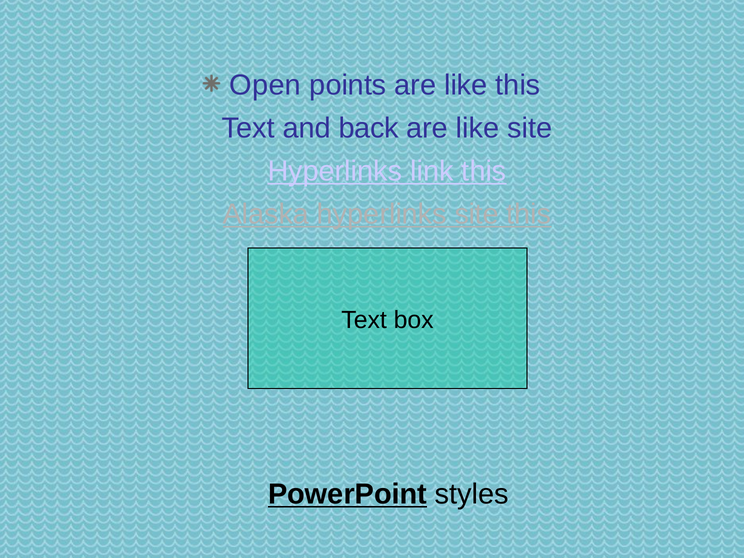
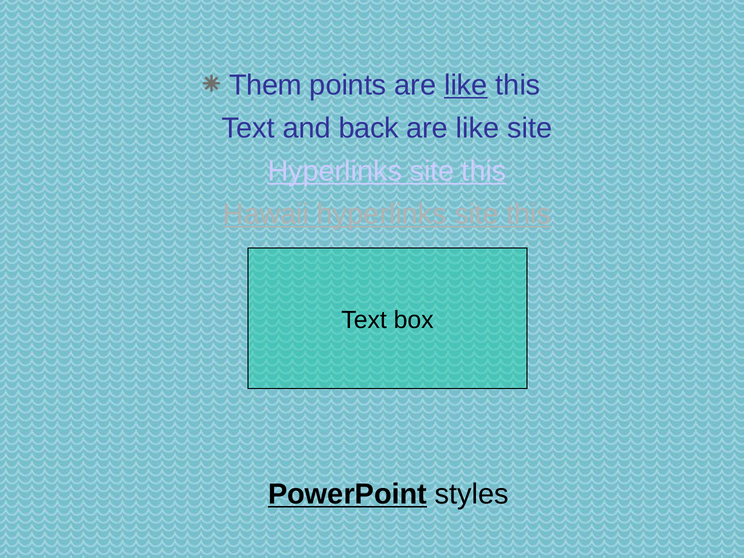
Open: Open -> Them
like at (466, 85) underline: none -> present
link at (432, 171): link -> site
Alaska: Alaska -> Hawaii
